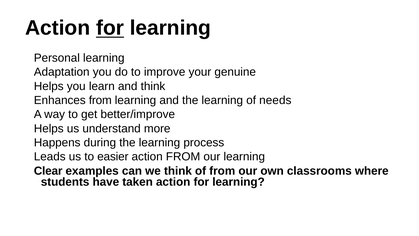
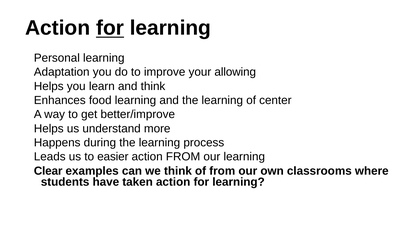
genuine: genuine -> allowing
Enhances from: from -> food
needs: needs -> center
